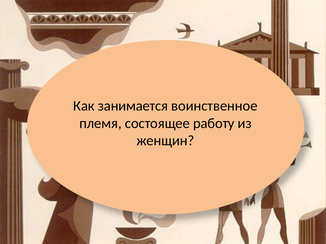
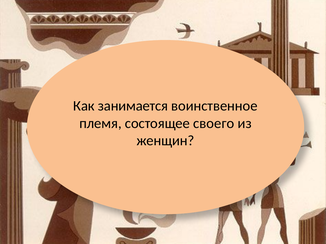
работу: работу -> своего
